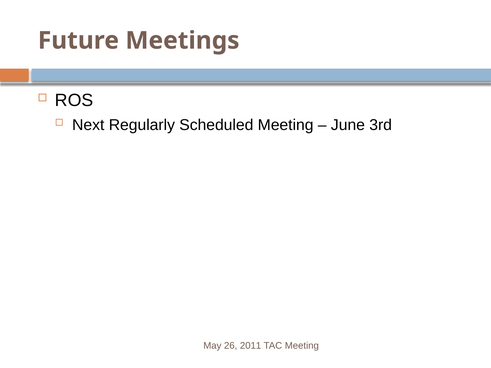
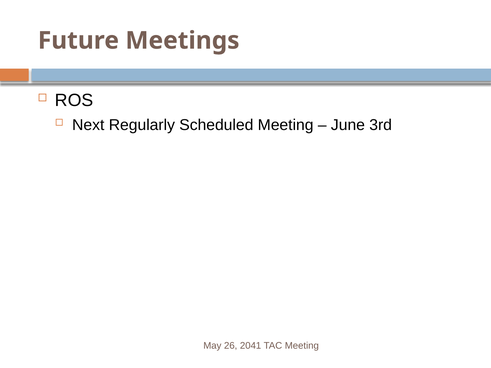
2011: 2011 -> 2041
